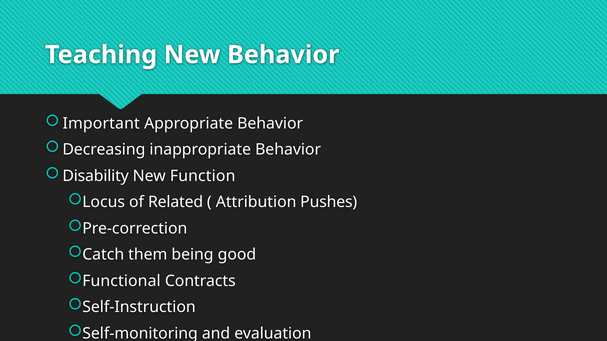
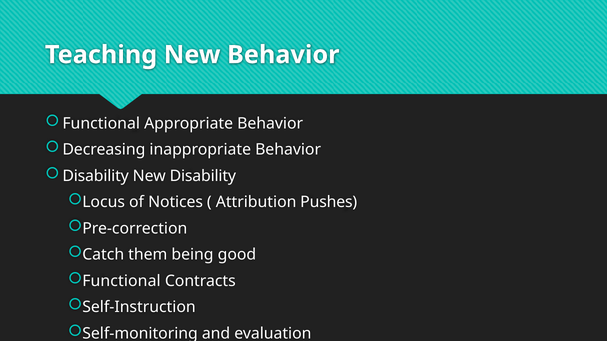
Important at (101, 123): Important -> Functional
New Function: Function -> Disability
Related: Related -> Notices
